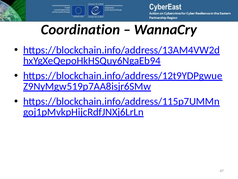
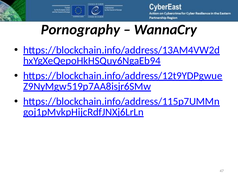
Coordination: Coordination -> Pornography
